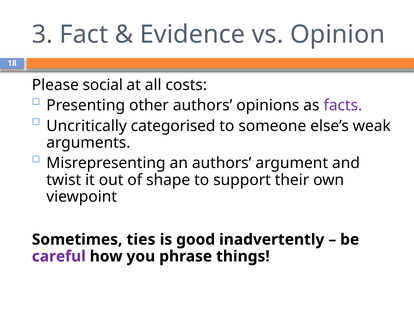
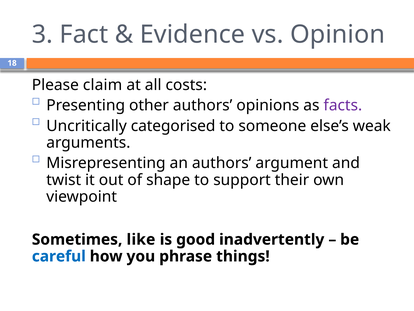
social: social -> claim
ties: ties -> like
careful colour: purple -> blue
